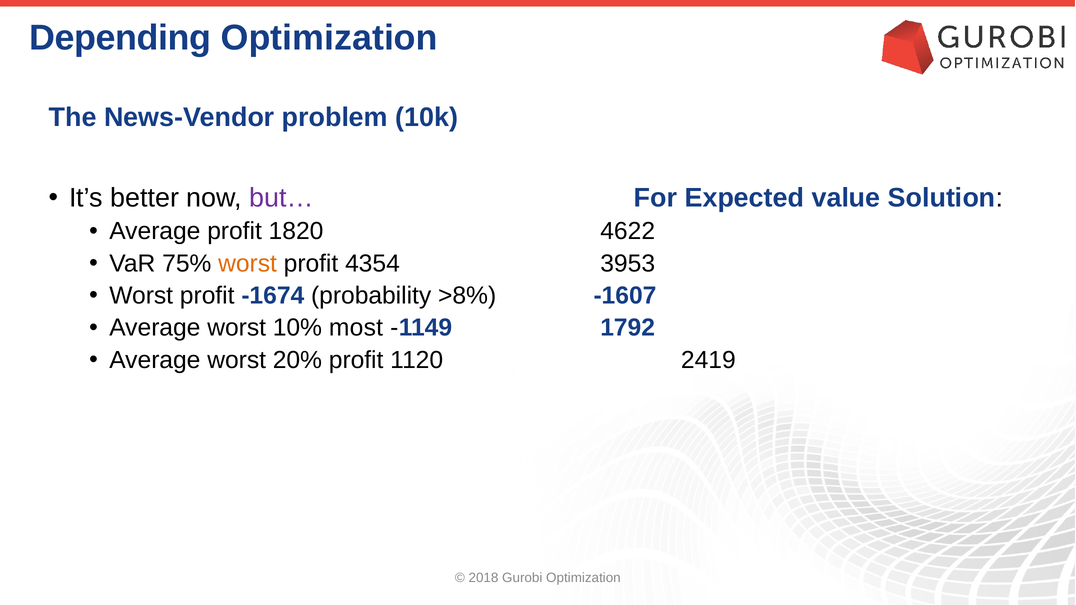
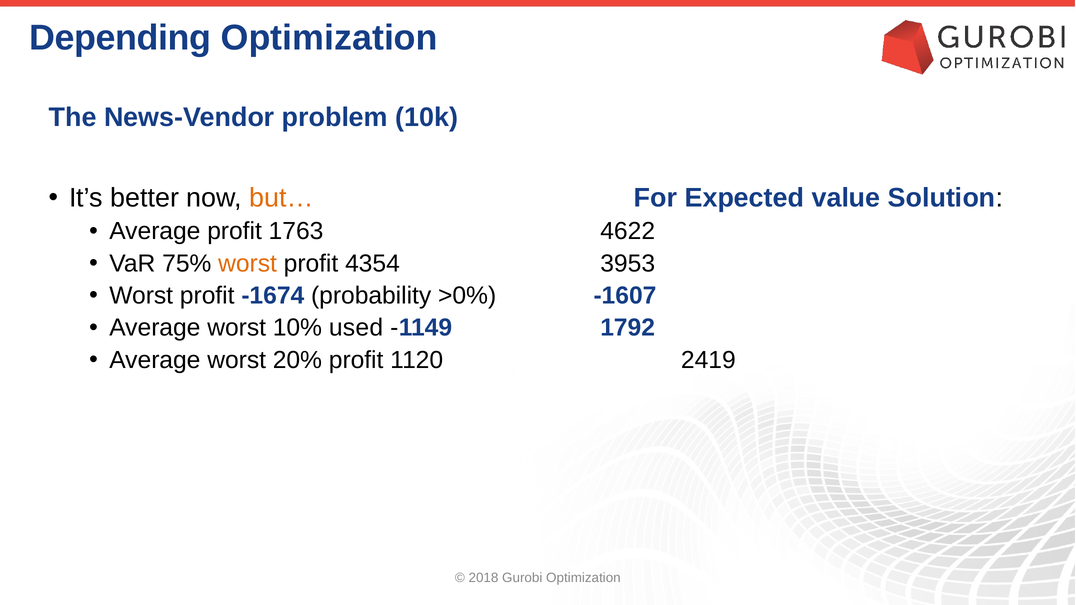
but… colour: purple -> orange
1820: 1820 -> 1763
>8%: >8% -> >0%
most: most -> used
